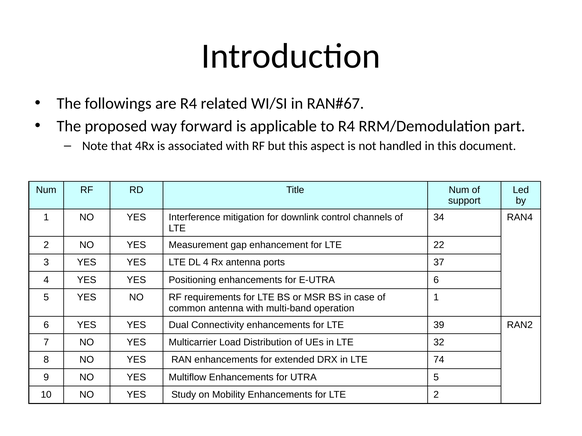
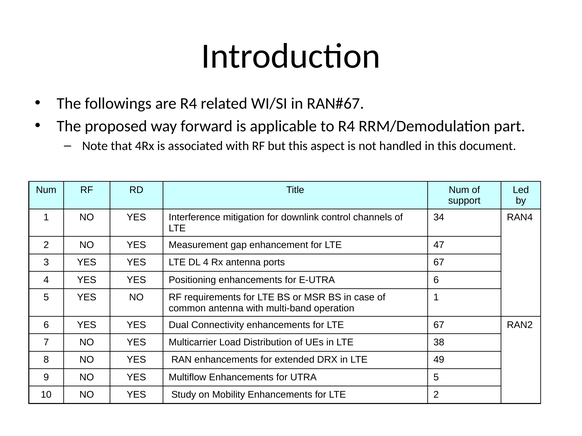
22: 22 -> 47
ports 37: 37 -> 67
LTE 39: 39 -> 67
32: 32 -> 38
74: 74 -> 49
